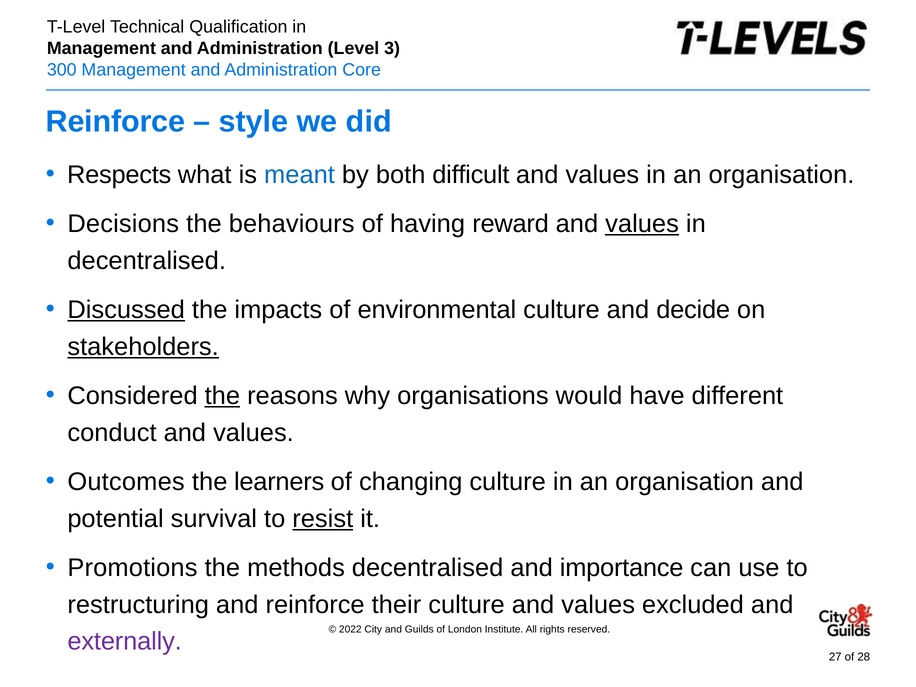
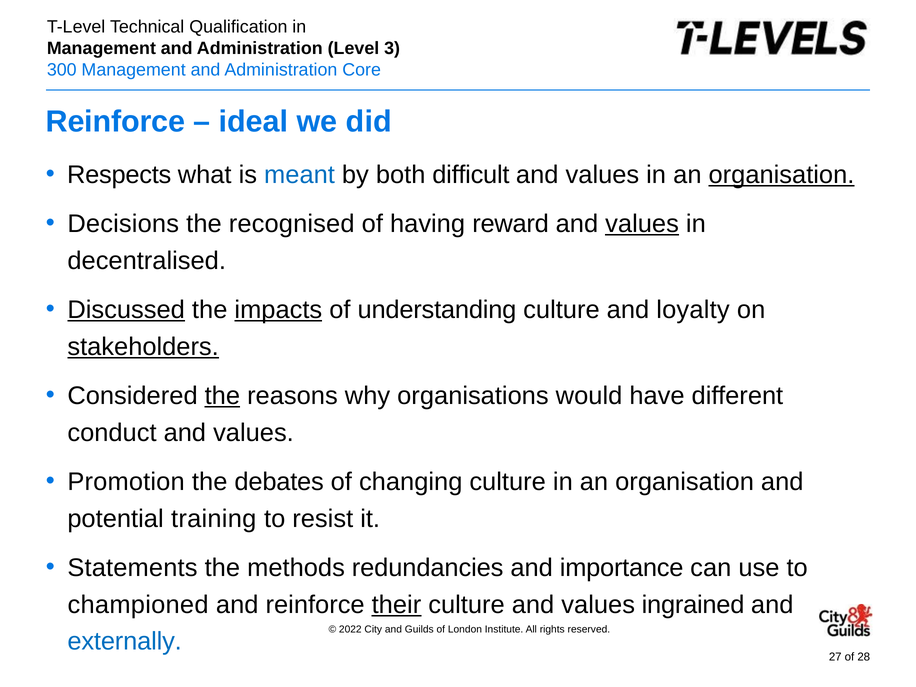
style: style -> ideal
organisation at (781, 175) underline: none -> present
behaviours: behaviours -> recognised
impacts underline: none -> present
environmental: environmental -> understanding
decide: decide -> loyalty
Outcomes: Outcomes -> Promotion
learners: learners -> debates
survival: survival -> training
resist underline: present -> none
Promotions: Promotions -> Statements
methods decentralised: decentralised -> redundancies
restructuring: restructuring -> championed
their underline: none -> present
excluded: excluded -> ingrained
externally colour: purple -> blue
